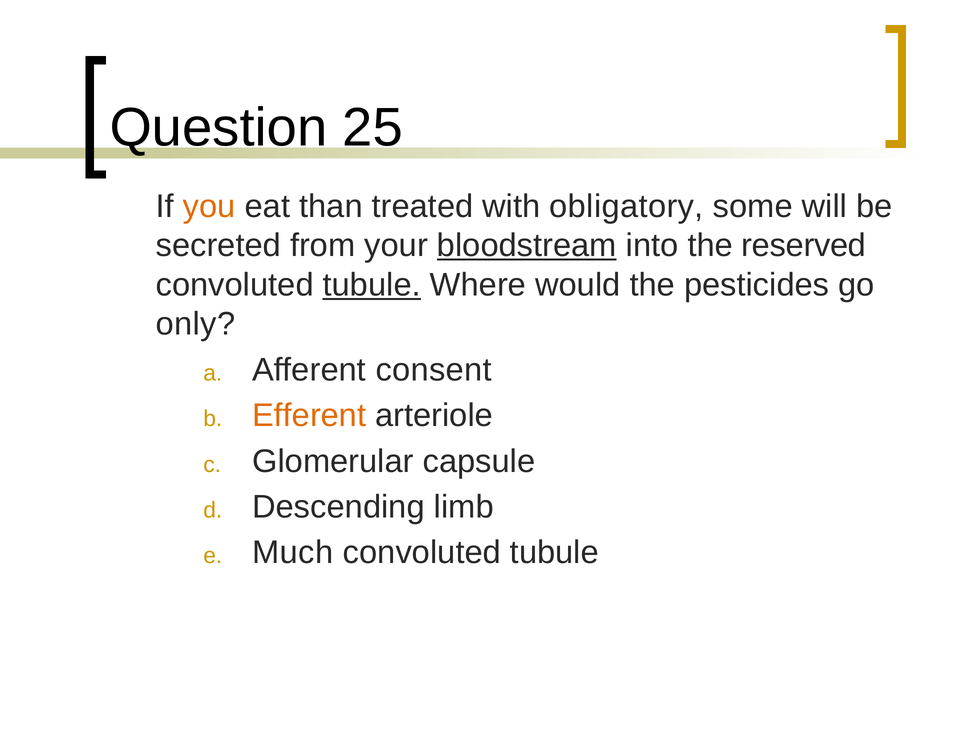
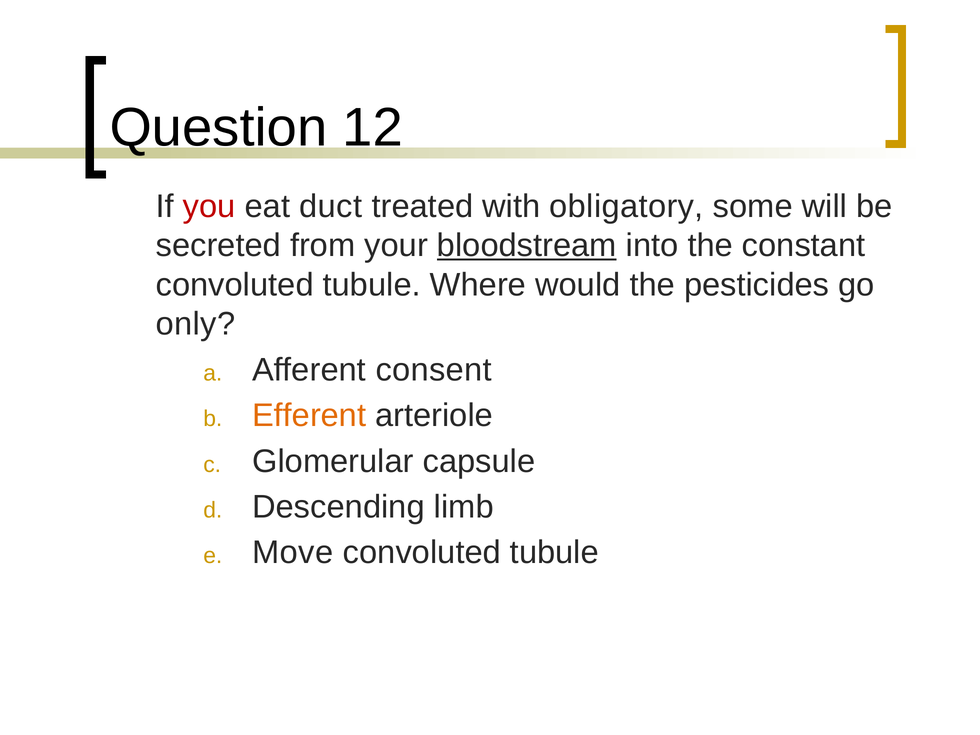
25: 25 -> 12
you colour: orange -> red
than: than -> duct
reserved: reserved -> constant
tubule at (372, 285) underline: present -> none
Much: Much -> Move
